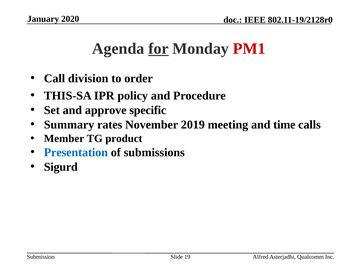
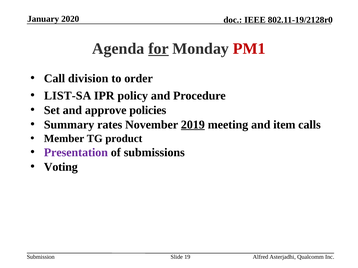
THIS-SA: THIS-SA -> LIST-SA
specific: specific -> policies
2019 underline: none -> present
time: time -> item
Presentation colour: blue -> purple
Sigurd: Sigurd -> Voting
